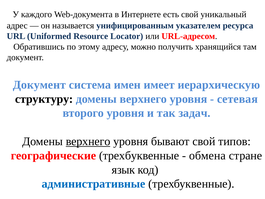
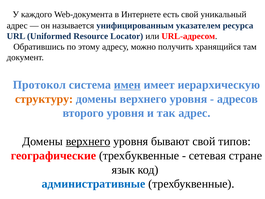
Документ at (39, 85): Документ -> Протокол
имен underline: none -> present
структуру colour: black -> orange
сетевая: сетевая -> адресов
так задач: задач -> адрес
обмена: обмена -> сетевая
